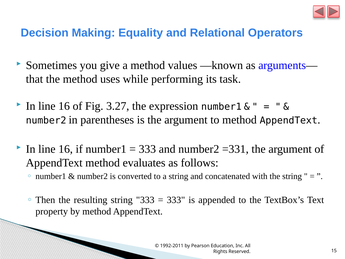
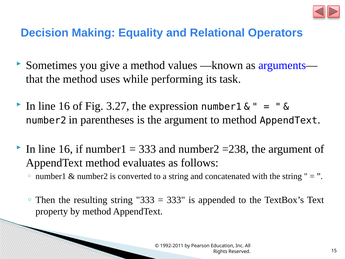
=331: =331 -> =238
